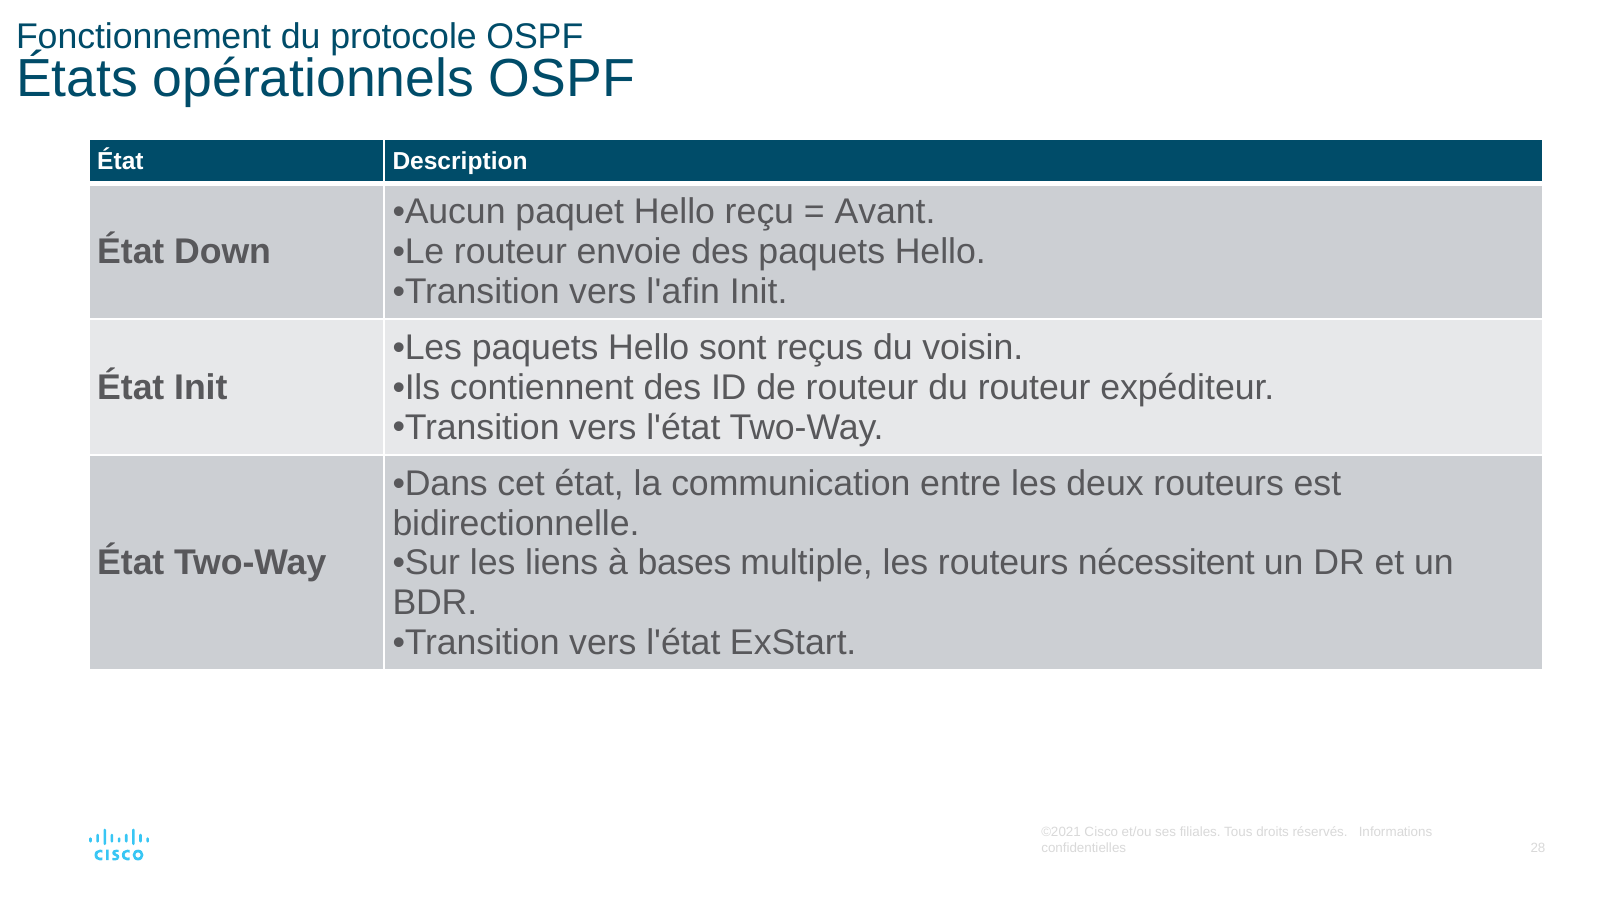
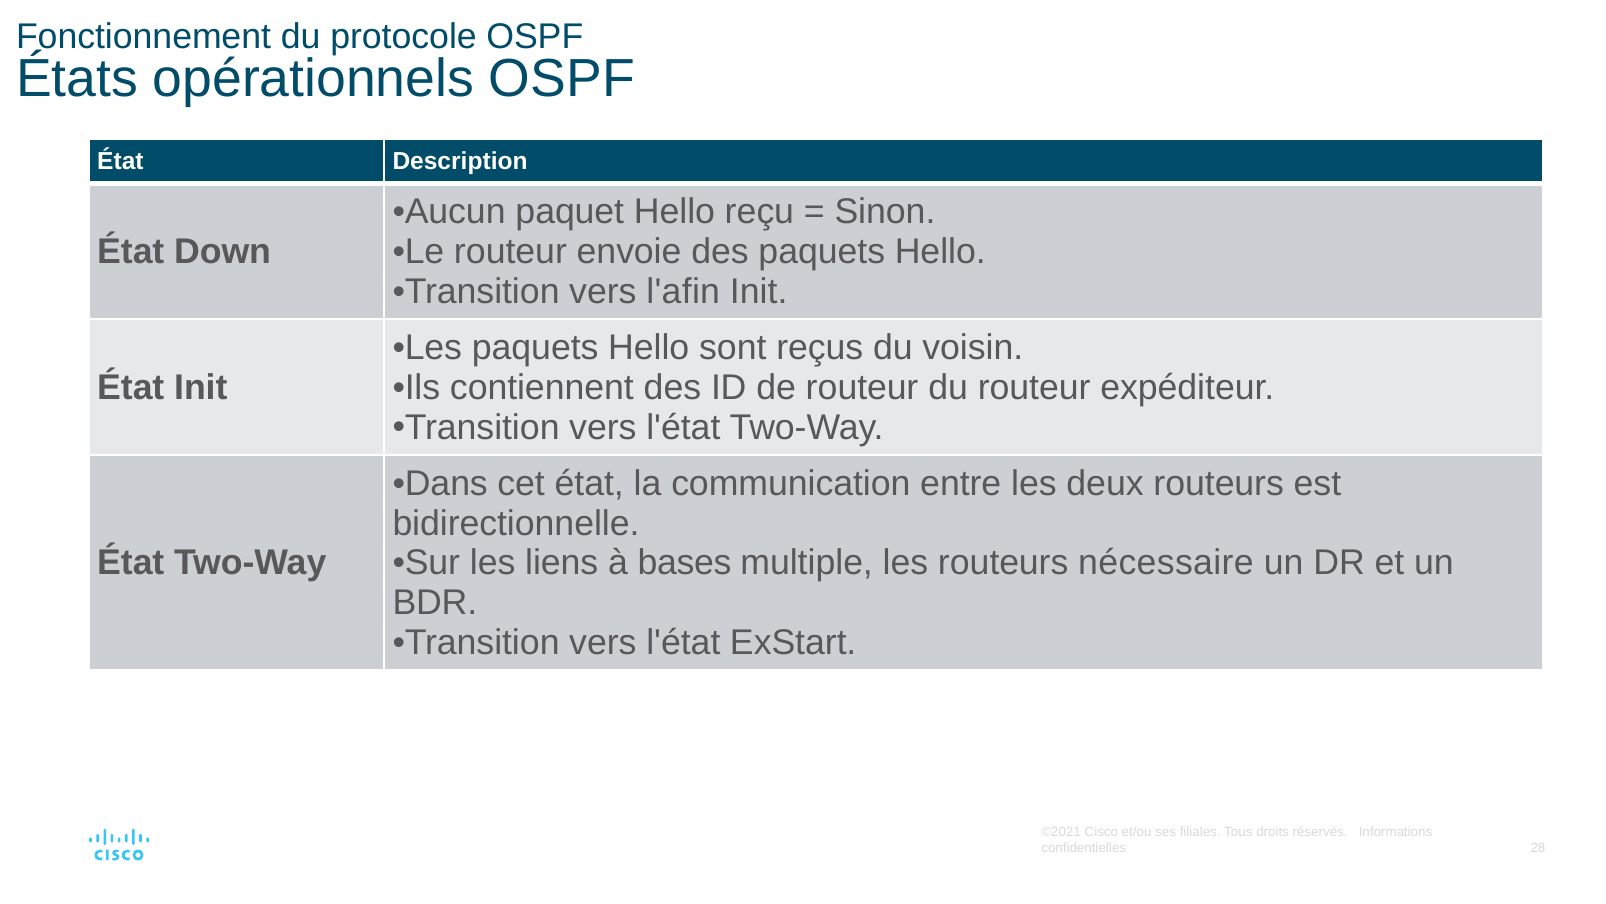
Avant: Avant -> Sinon
nécessitent: nécessitent -> nécessaire
